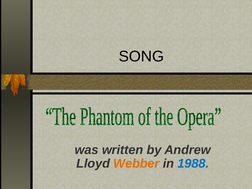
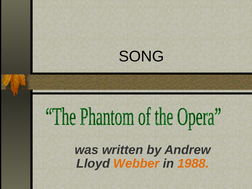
1988 colour: blue -> orange
